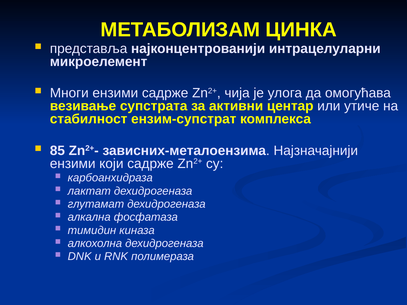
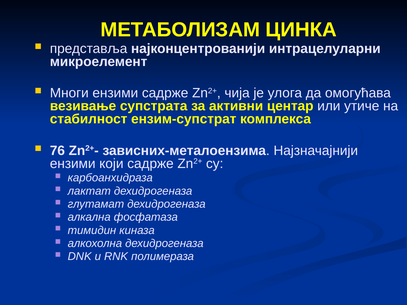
85: 85 -> 76
